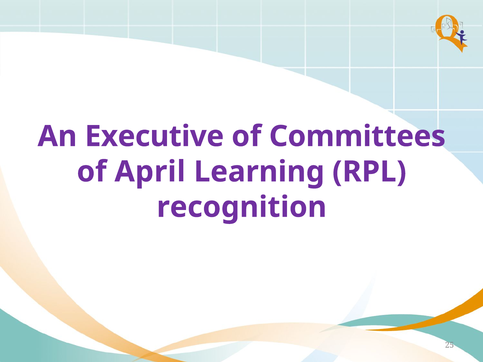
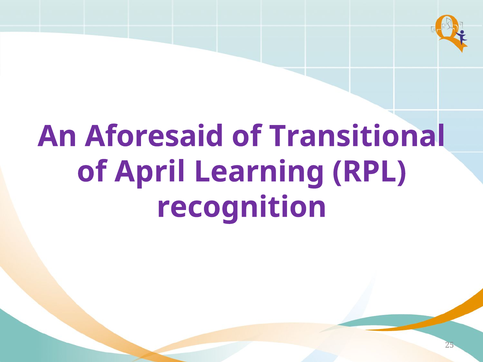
Executive: Executive -> Aforesaid
Committees: Committees -> Transitional
